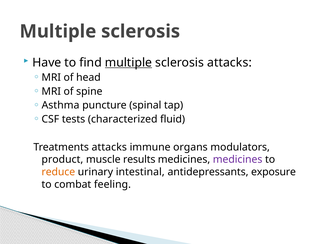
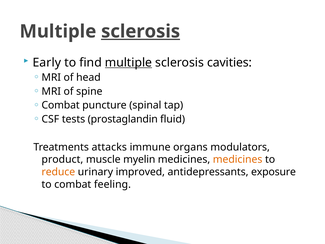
sclerosis at (141, 31) underline: none -> present
Have: Have -> Early
sclerosis attacks: attacks -> cavities
Asthma at (61, 105): Asthma -> Combat
characterized: characterized -> prostaglandin
results: results -> myelin
medicines at (238, 159) colour: purple -> orange
intestinal: intestinal -> improved
